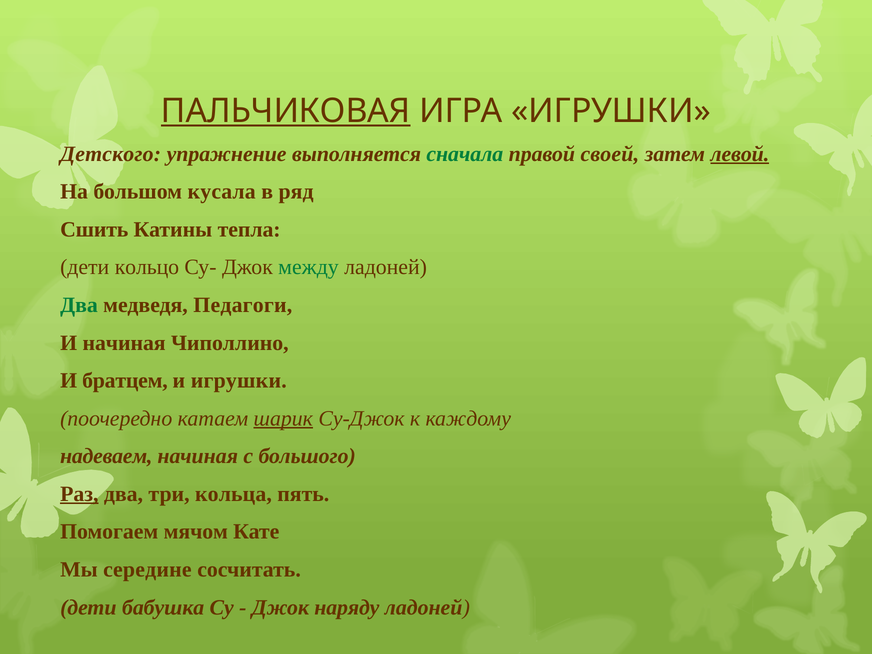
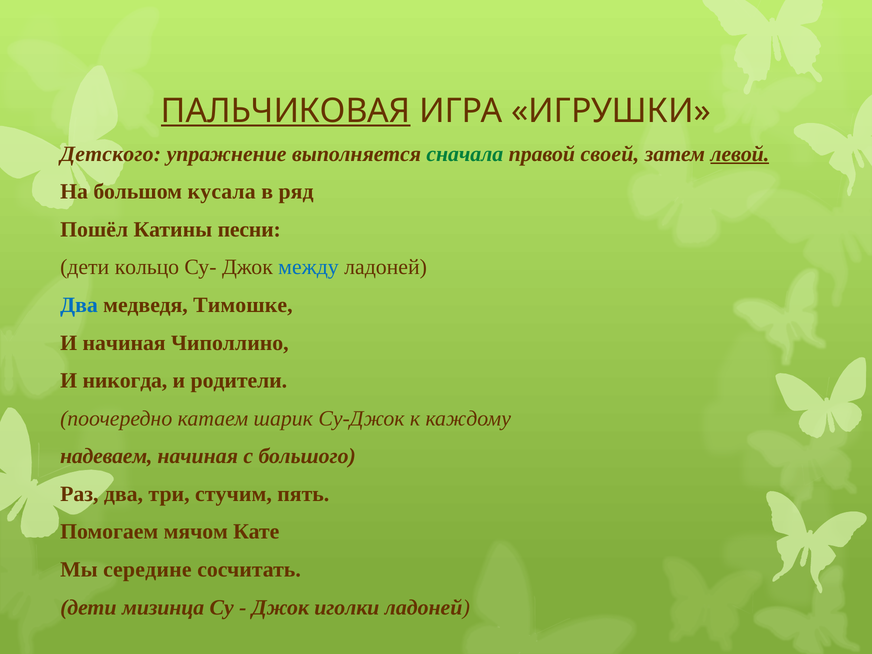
Сшить: Сшить -> Пошёл
тепла: тепла -> песни
между colour: green -> blue
Два at (79, 305) colour: green -> blue
Педагоги: Педагоги -> Тимошке
братцем: братцем -> никогда
и игрушки: игрушки -> родители
шарик underline: present -> none
Раз underline: present -> none
кольца: кольца -> стучим
бабушка: бабушка -> мизинца
наряду: наряду -> иголки
